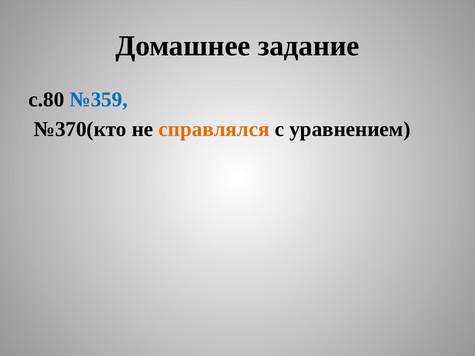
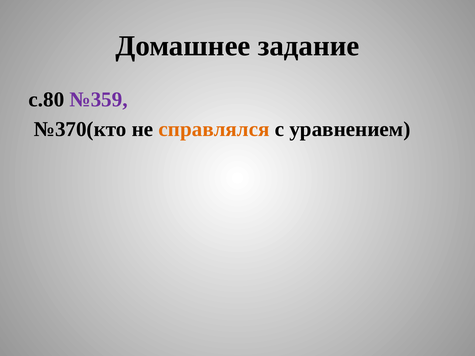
№359 colour: blue -> purple
